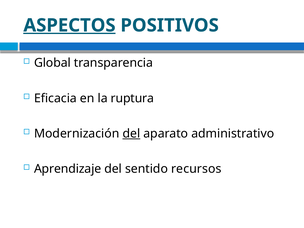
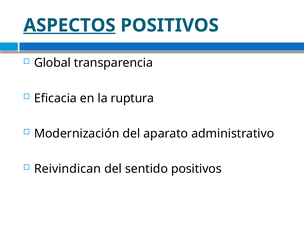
del at (131, 134) underline: present -> none
Aprendizaje: Aprendizaje -> Reivindican
sentido recursos: recursos -> positivos
